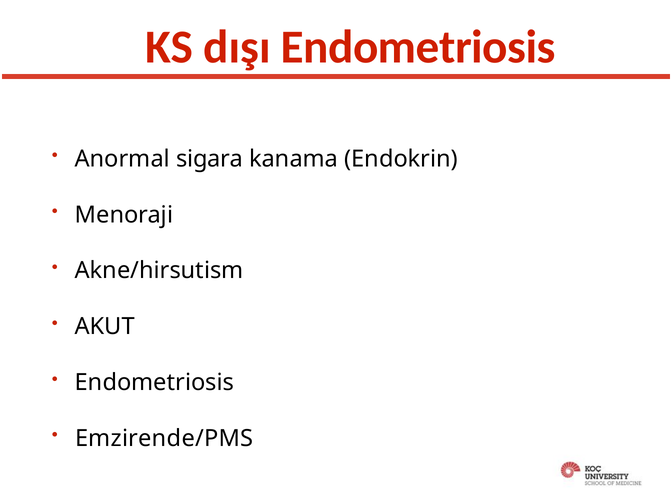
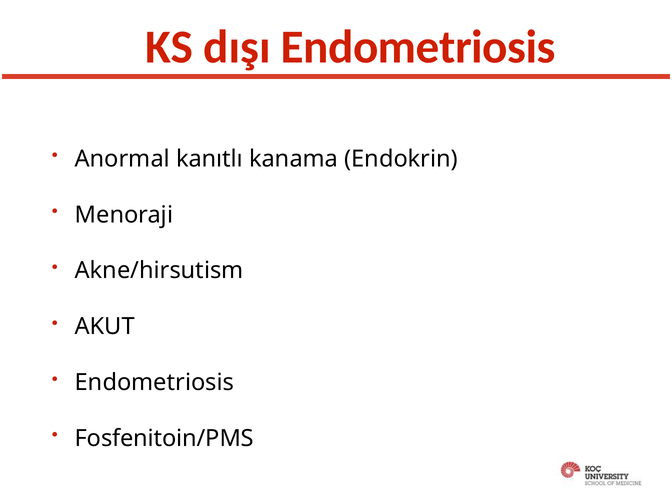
sigara: sigara -> kanıtlı
Emzirende/PMS: Emzirende/PMS -> Fosfenitoin/PMS
